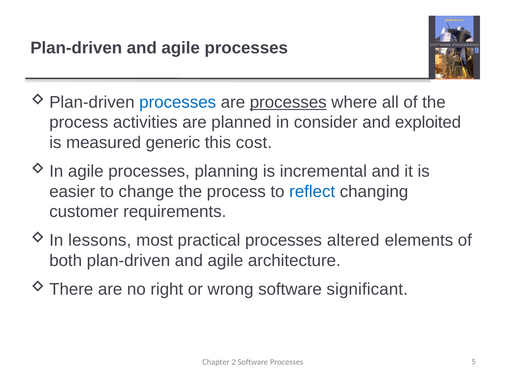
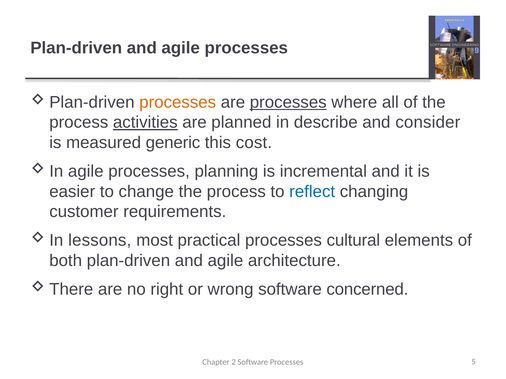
processes at (178, 102) colour: blue -> orange
activities underline: none -> present
consider: consider -> describe
exploited: exploited -> consider
altered: altered -> cultural
significant: significant -> concerned
